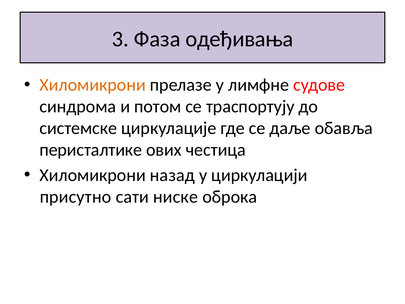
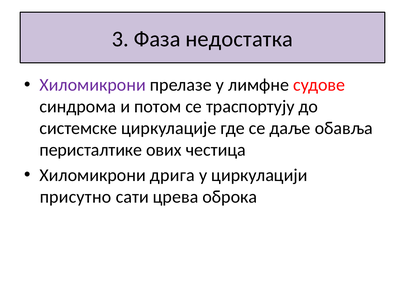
одеђивања: одеђивања -> недостатка
Хиломикрони at (93, 85) colour: orange -> purple
назад: назад -> дрига
ниске: ниске -> црева
